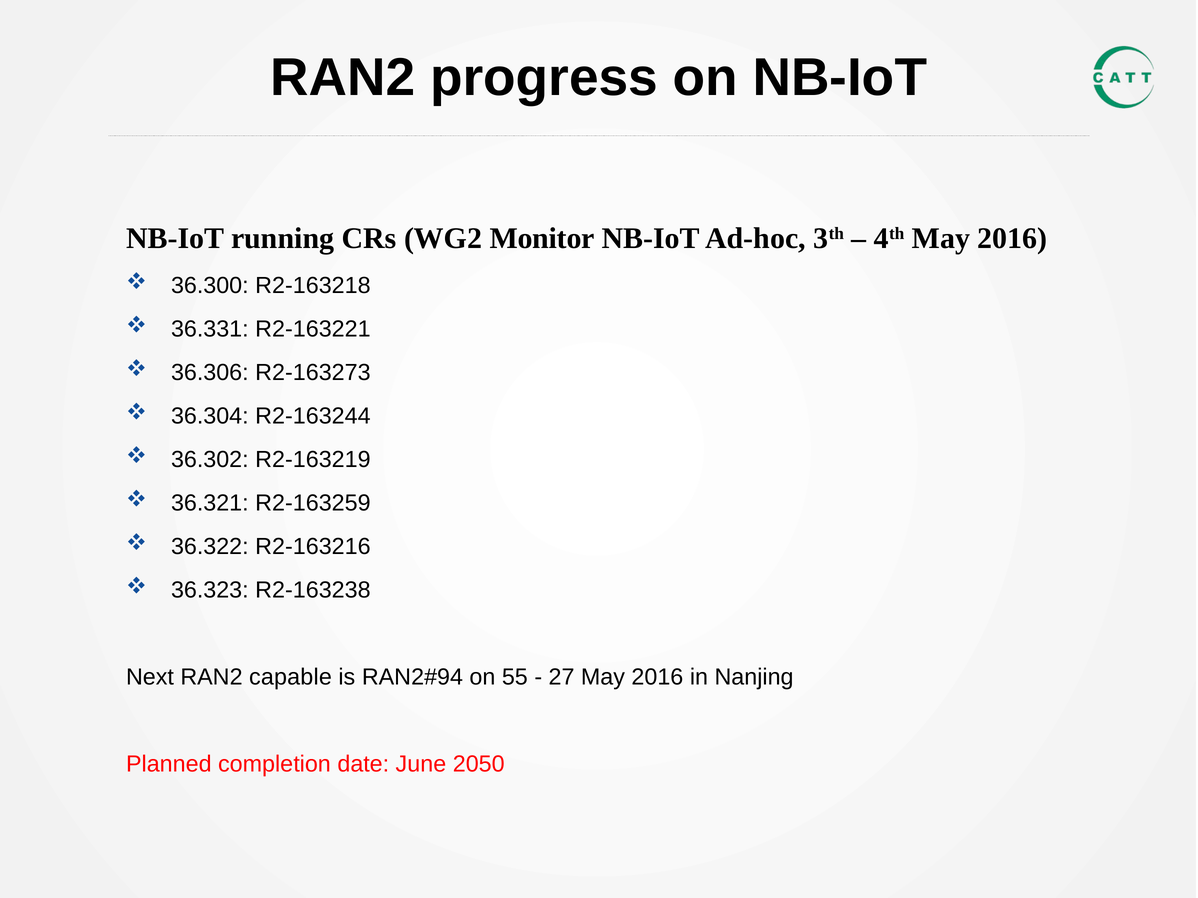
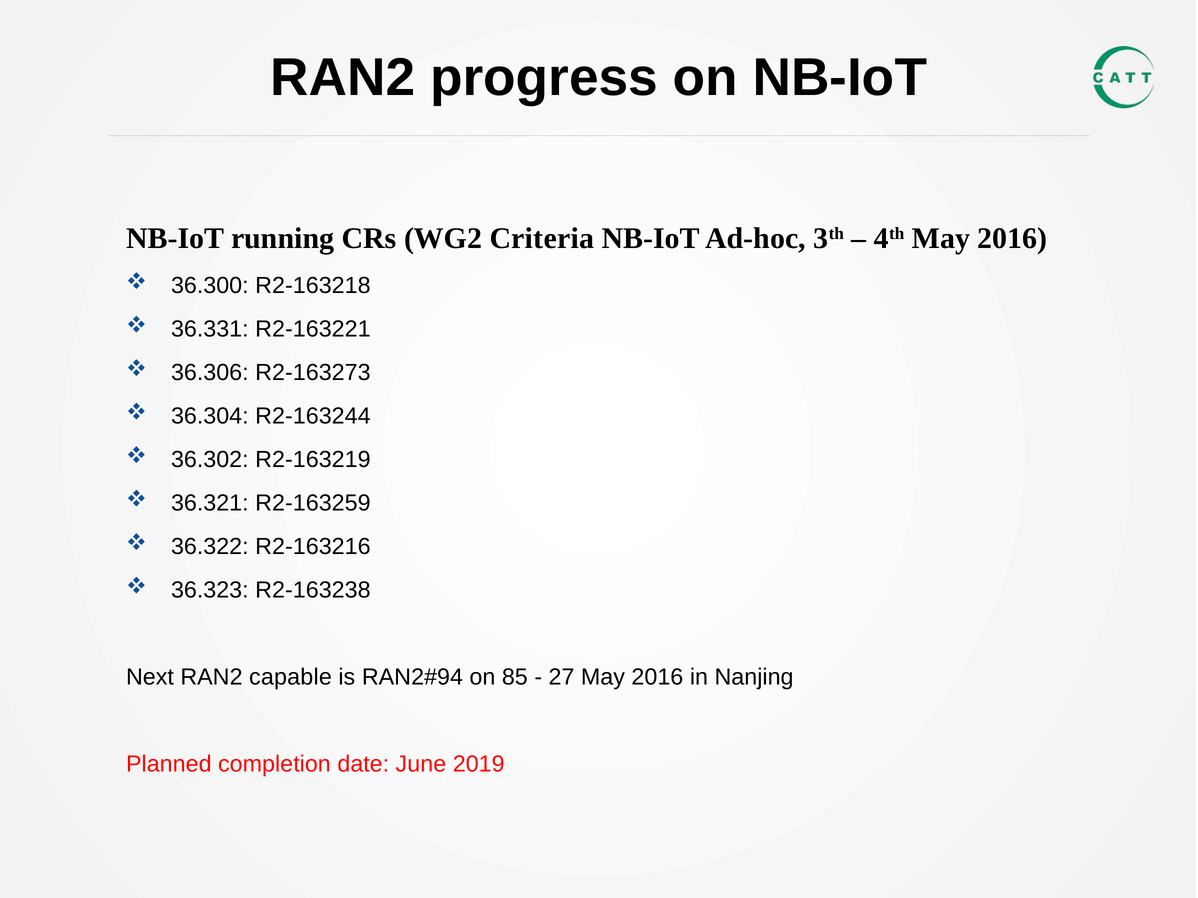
Monitor: Monitor -> Criteria
55: 55 -> 85
2050: 2050 -> 2019
